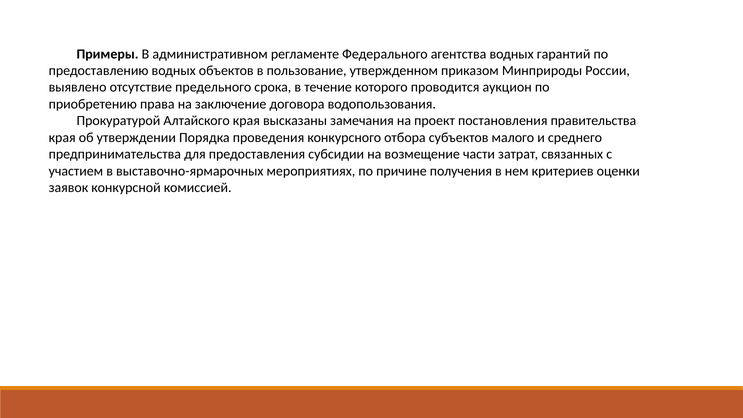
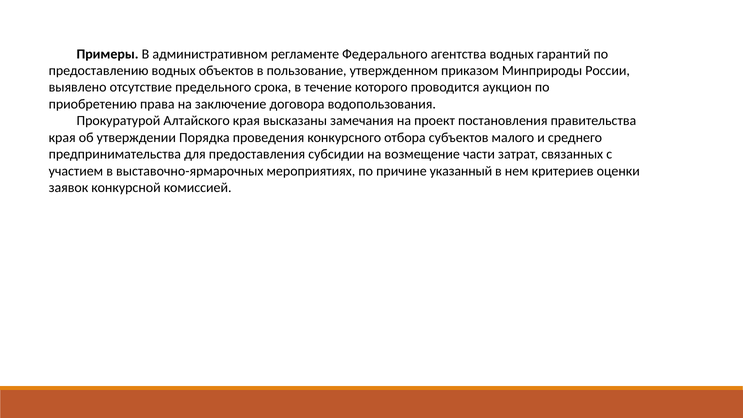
получения: получения -> указанный
